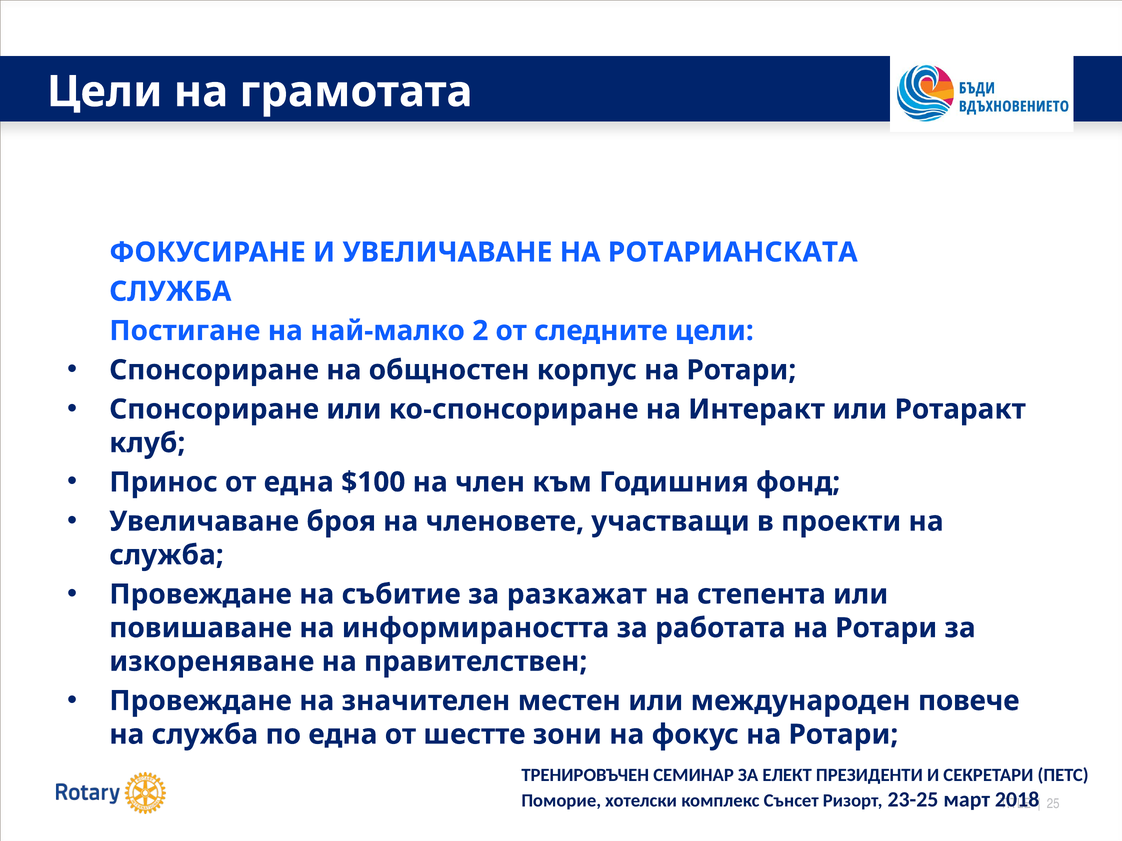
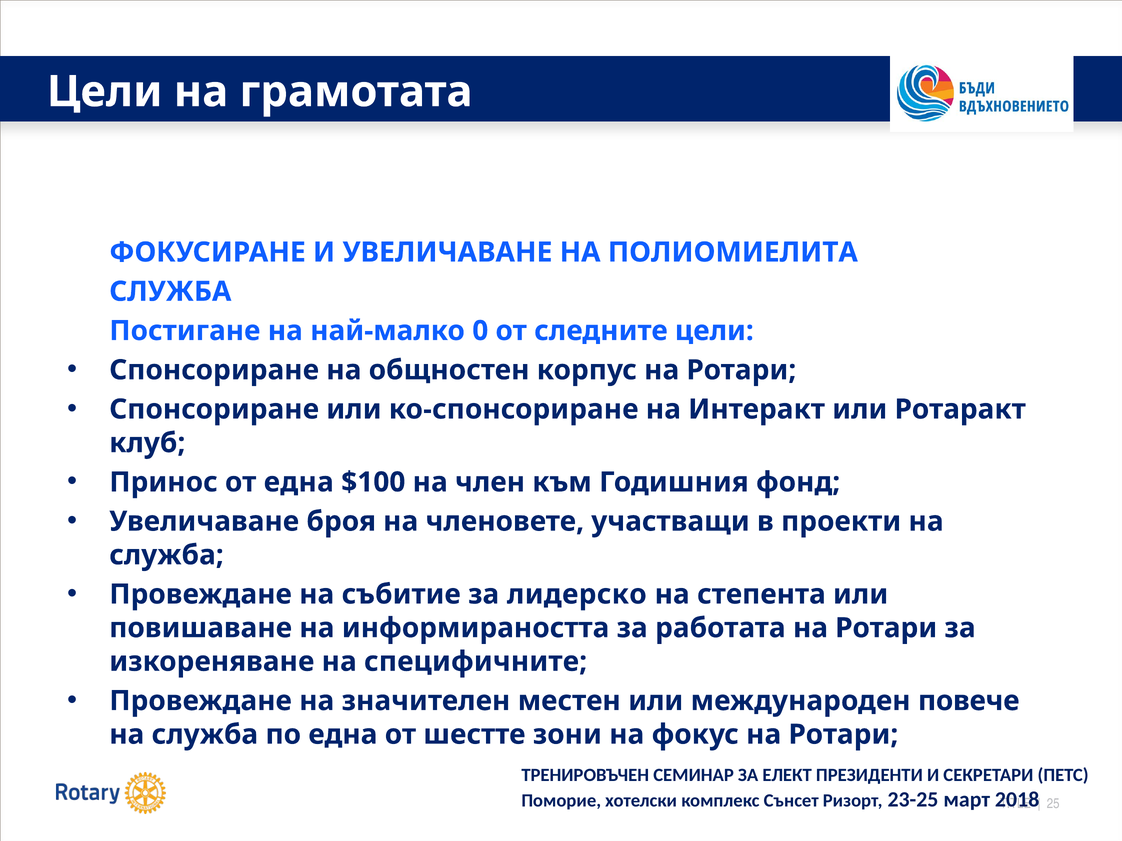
РОТАРИАНСКАТА: РОТАРИАНСКАТА -> ПОЛИОМИЕЛИТА
2: 2 -> 0
разкажат: разкажат -> лидерско
правителствен: правителствен -> специфичните
